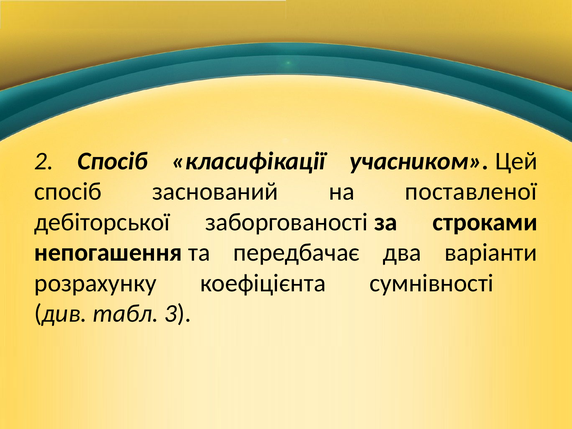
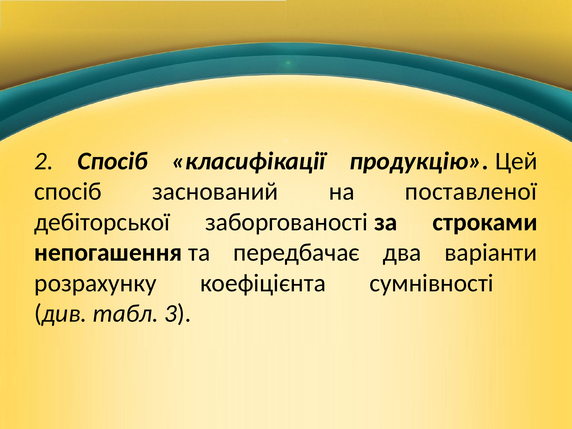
учасником: учасником -> продукцію
